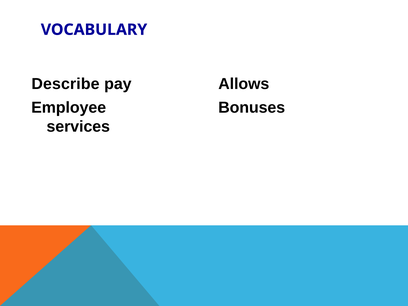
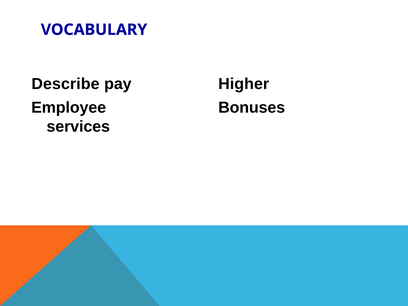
Allows: Allows -> Higher
